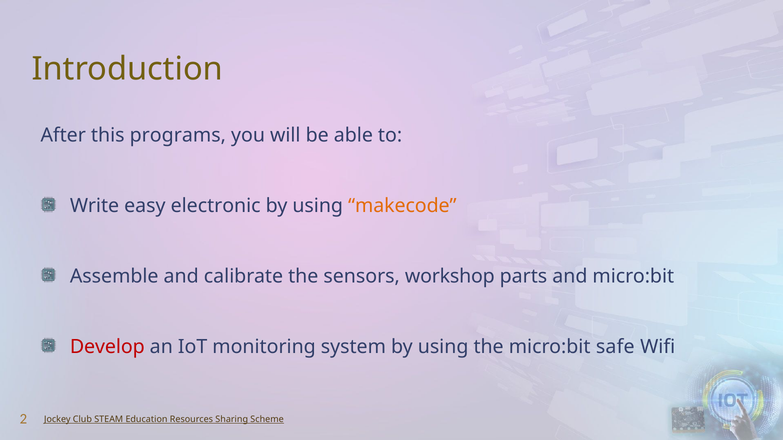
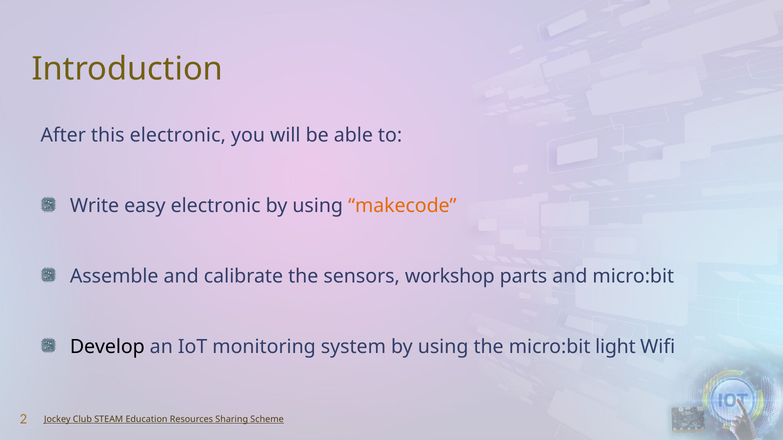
this programs: programs -> electronic
Develop colour: red -> black
safe: safe -> light
